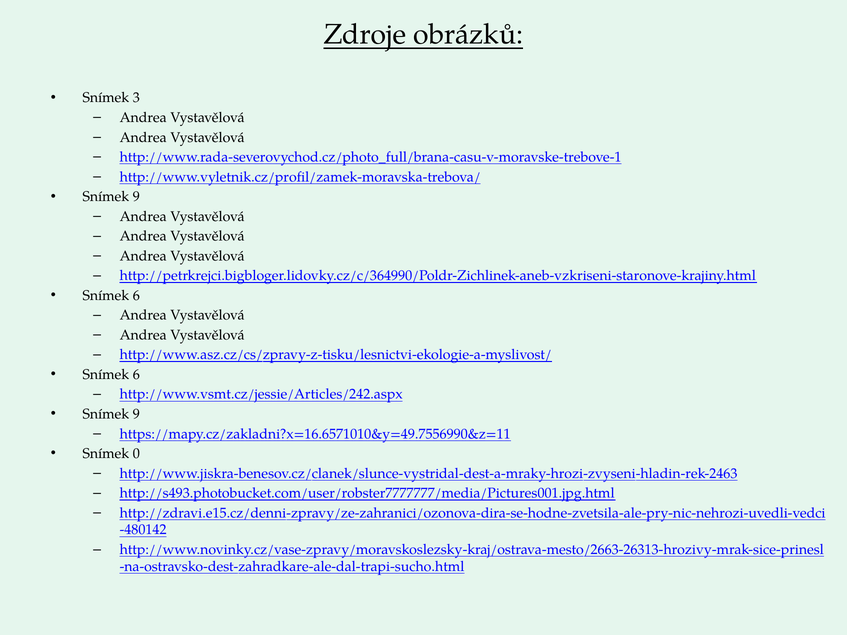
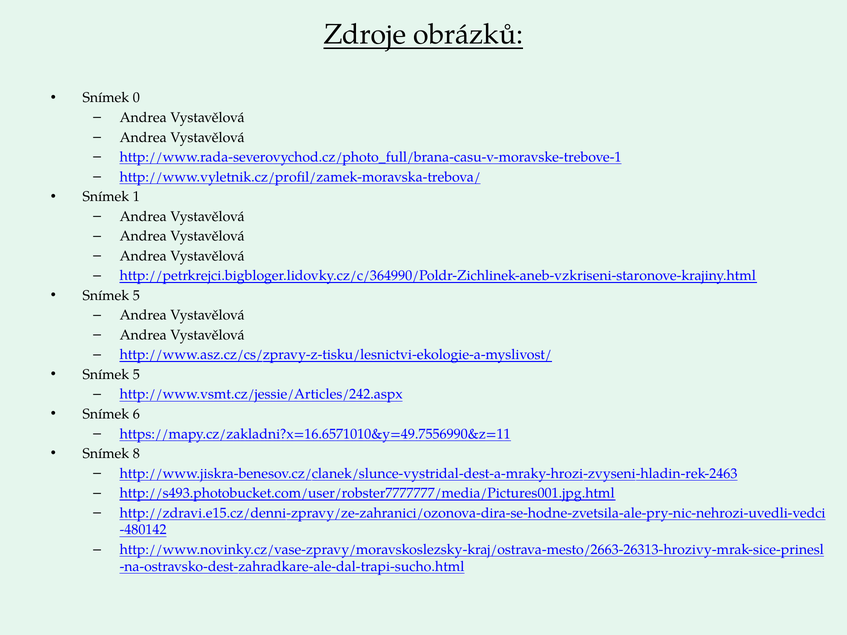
3: 3 -> 0
9 at (136, 197): 9 -> 1
6 at (136, 296): 6 -> 5
6 at (136, 375): 6 -> 5
9 at (136, 414): 9 -> 6
0: 0 -> 8
